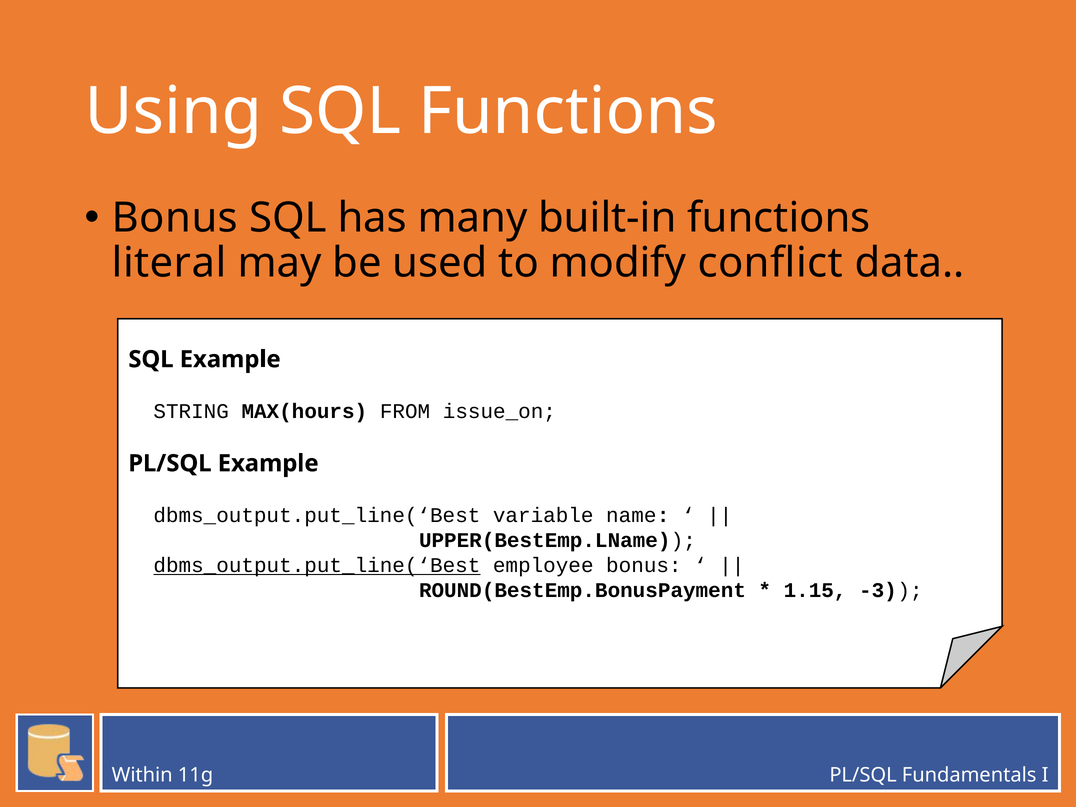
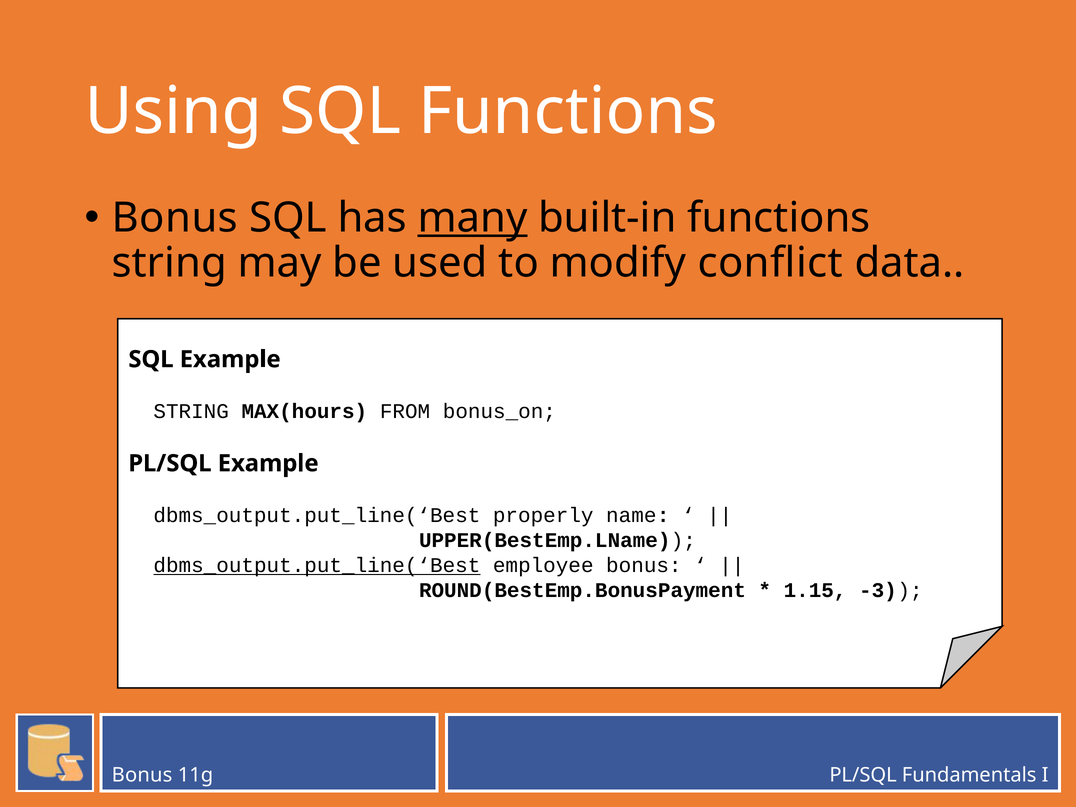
many underline: none -> present
literal at (169, 263): literal -> string
issue_on: issue_on -> bonus_on
variable: variable -> properly
Within at (142, 775): Within -> Bonus
